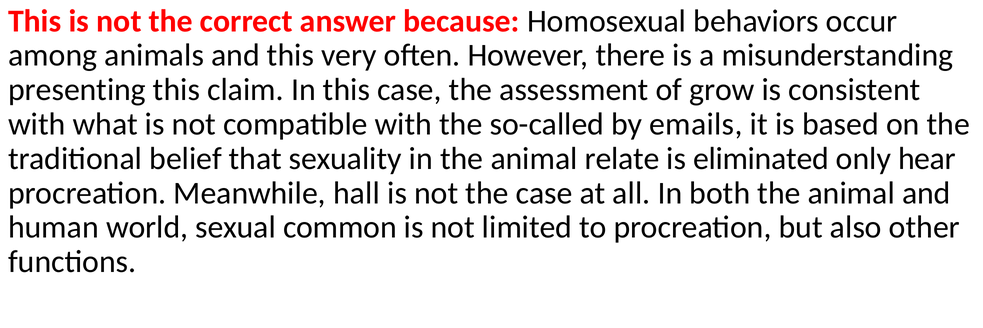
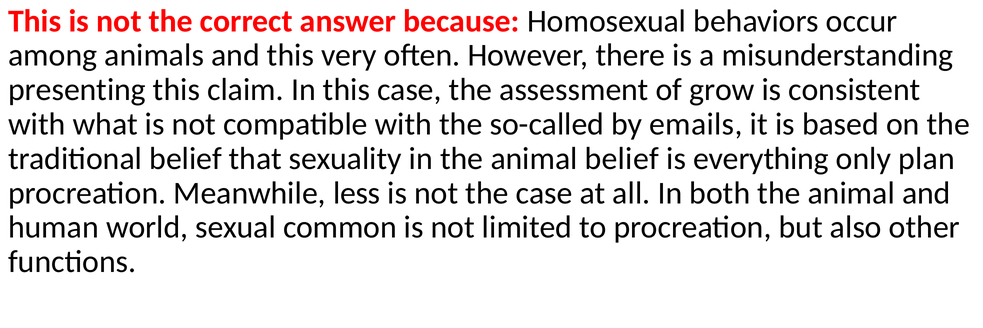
animal relate: relate -> belief
eliminated: eliminated -> everything
hear: hear -> plan
hall: hall -> less
